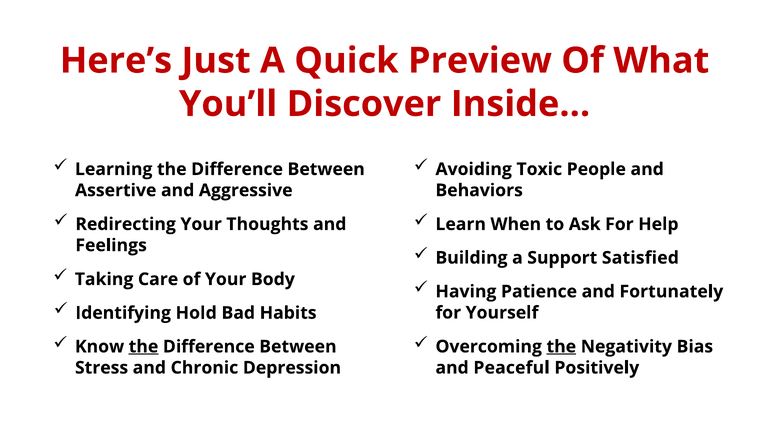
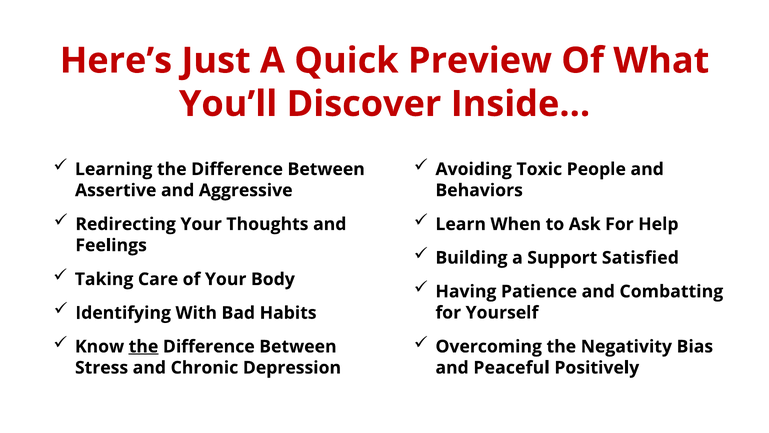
Fortunately: Fortunately -> Combatting
Hold: Hold -> With
the at (561, 346) underline: present -> none
